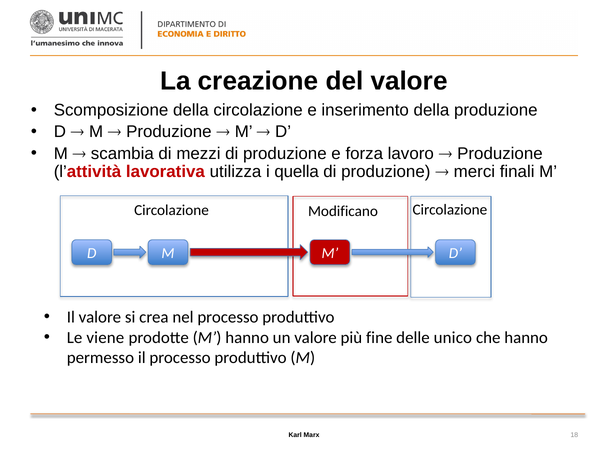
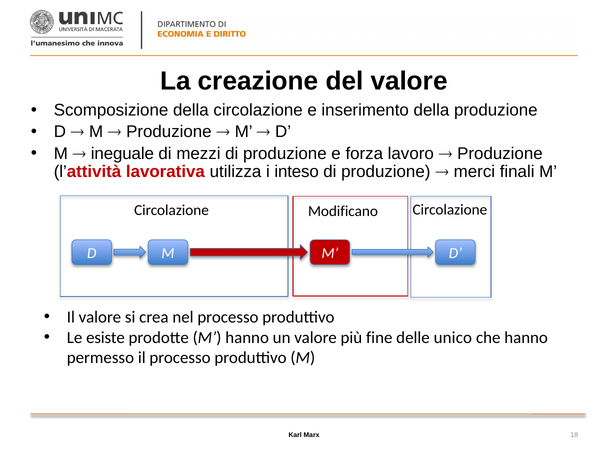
scambia: scambia -> ineguale
quella: quella -> inteso
viene: viene -> esiste
